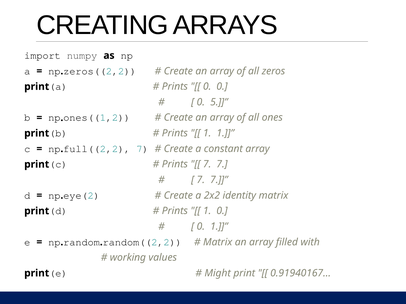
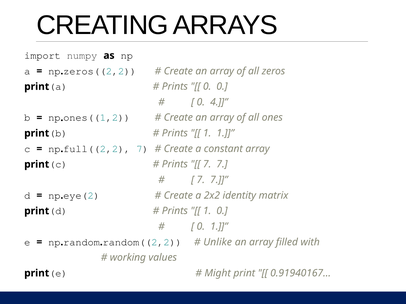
5: 5 -> 4
Matrix at (218, 242): Matrix -> Unlike
